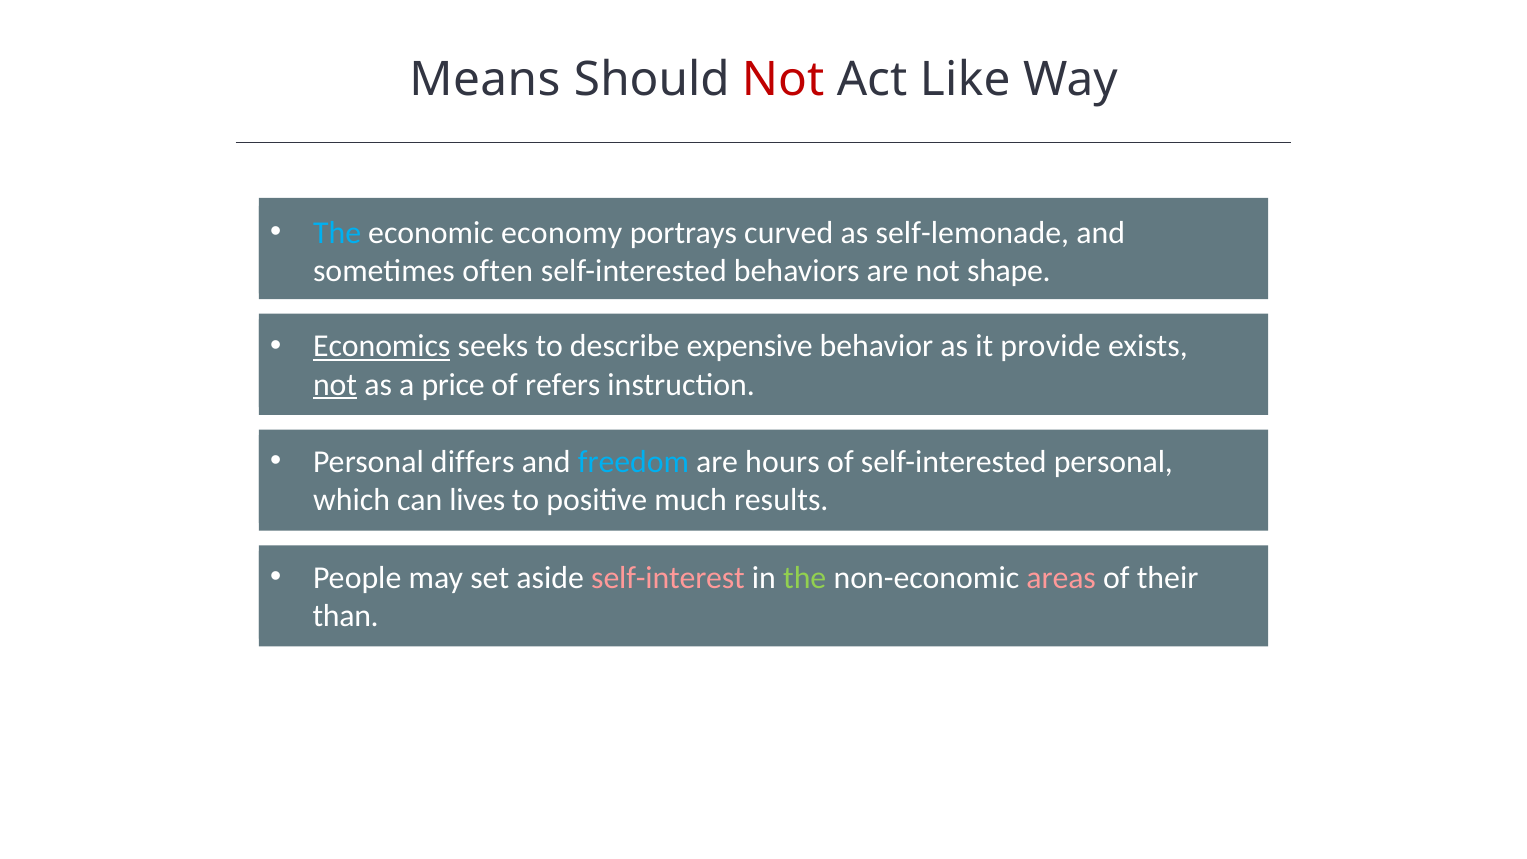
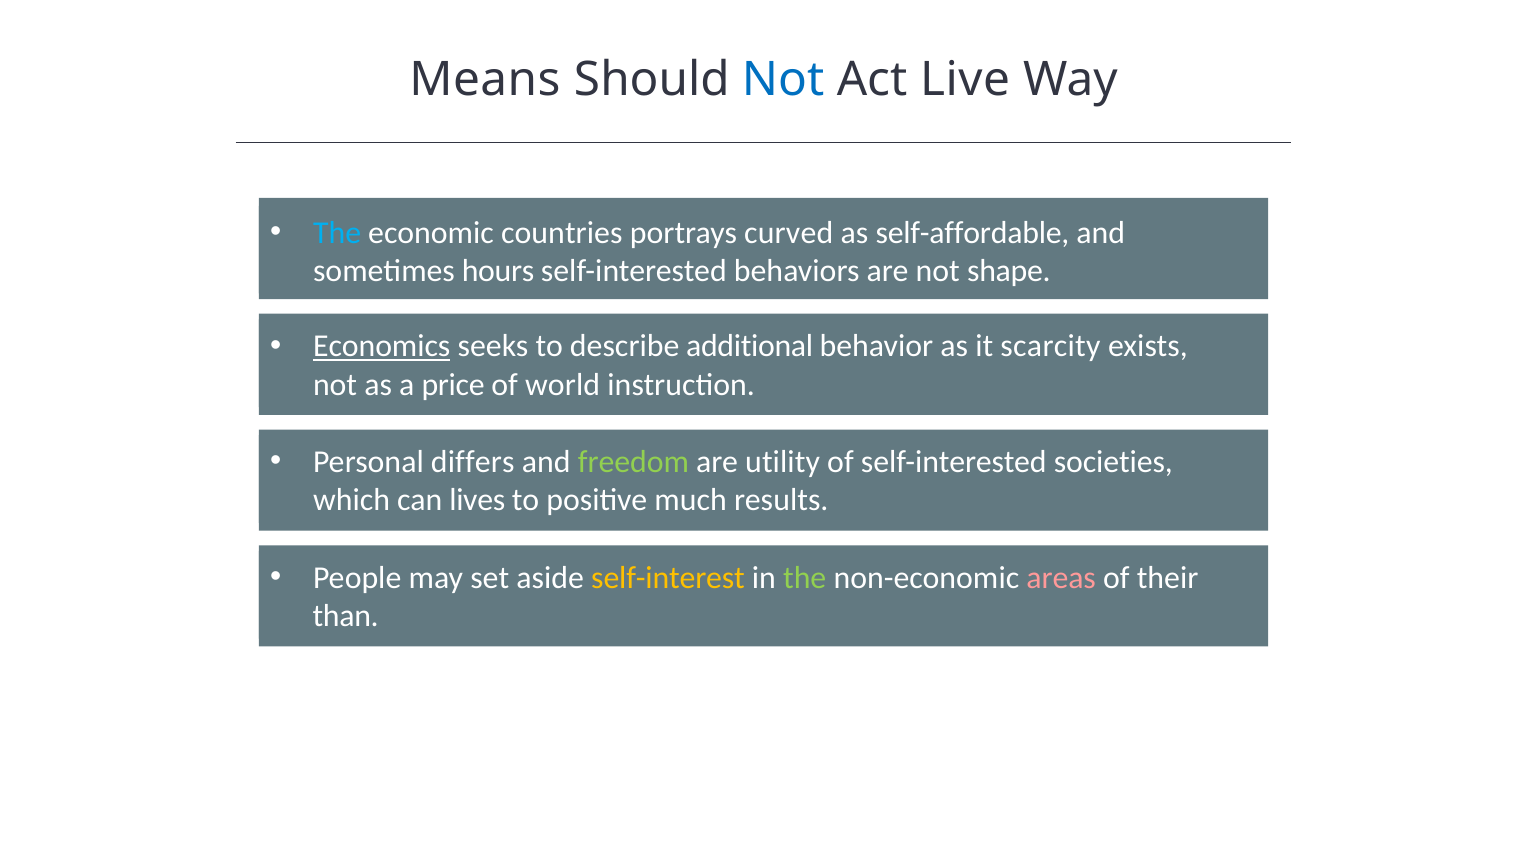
Not at (783, 80) colour: red -> blue
Like: Like -> Live
economy: economy -> countries
self-lemonade: self-lemonade -> self-affordable
often: often -> hours
expensive: expensive -> additional
provide: provide -> scarcity
not at (335, 385) underline: present -> none
refers: refers -> world
freedom colour: light blue -> light green
hours: hours -> utility
self-interested personal: personal -> societies
self-interest colour: pink -> yellow
